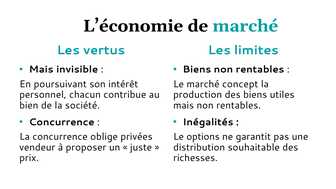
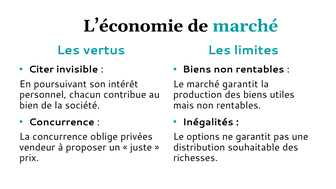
Mais at (41, 69): Mais -> Citer
marché concept: concept -> garantit
